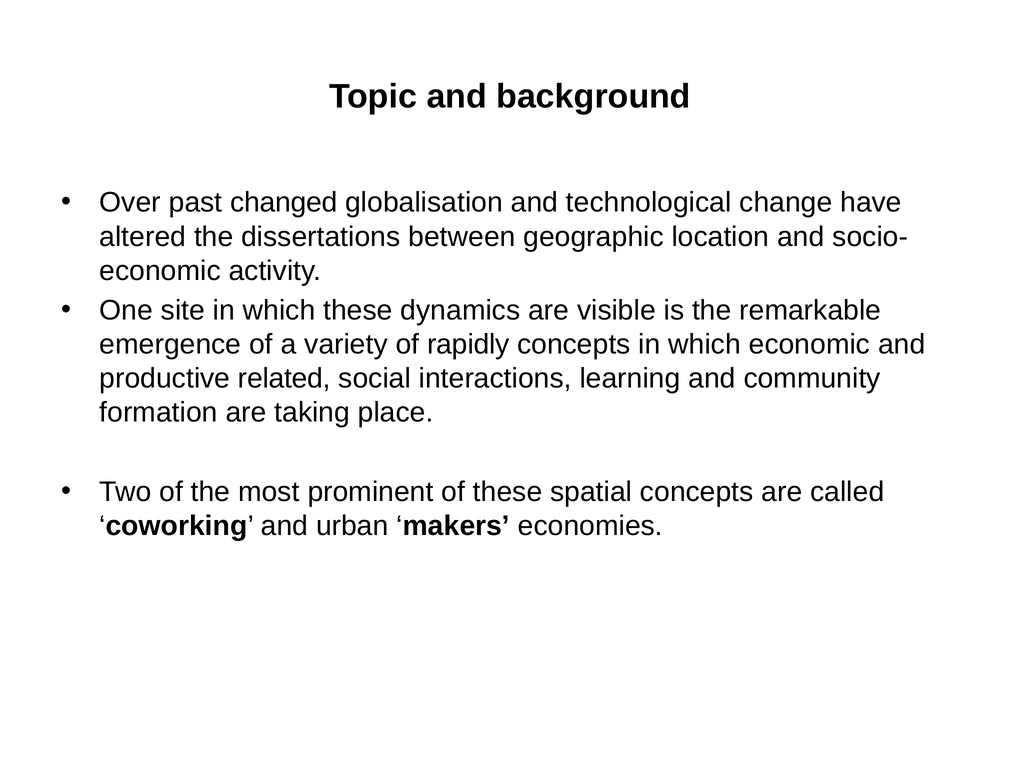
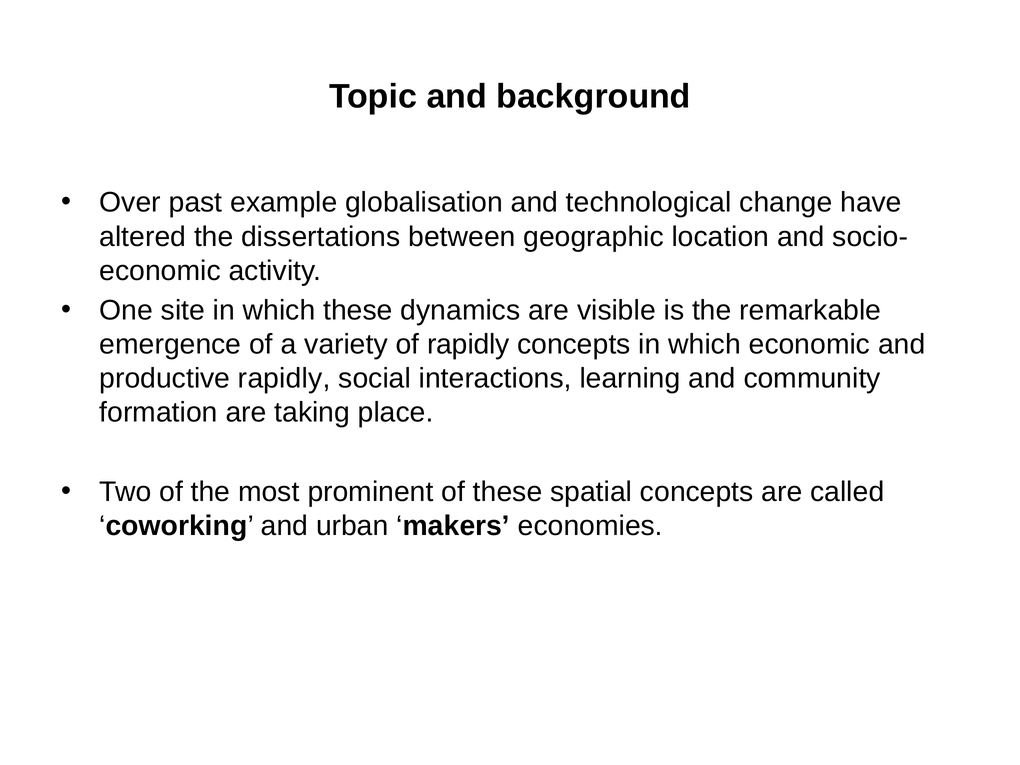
changed: changed -> example
productive related: related -> rapidly
